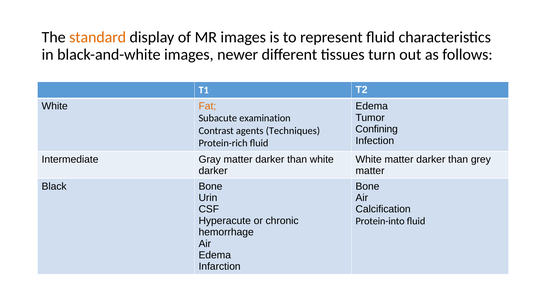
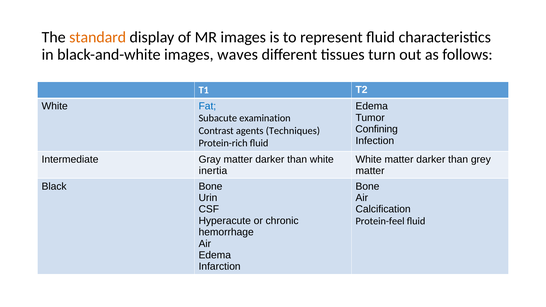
newer: newer -> waves
Fat colour: orange -> blue
darker at (213, 171): darker -> inertia
Protein-into: Protein-into -> Protein-feel
